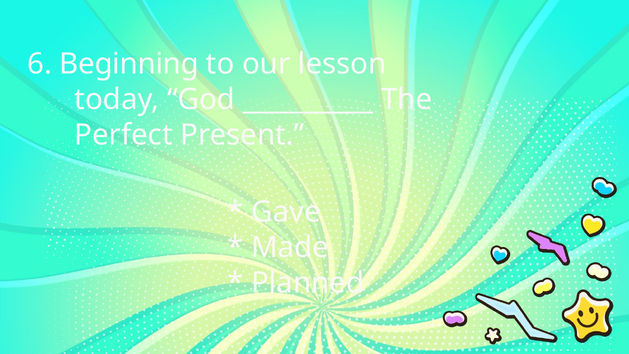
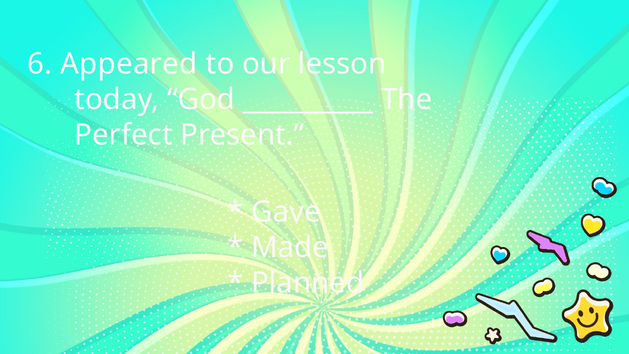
Beginning: Beginning -> Appeared
